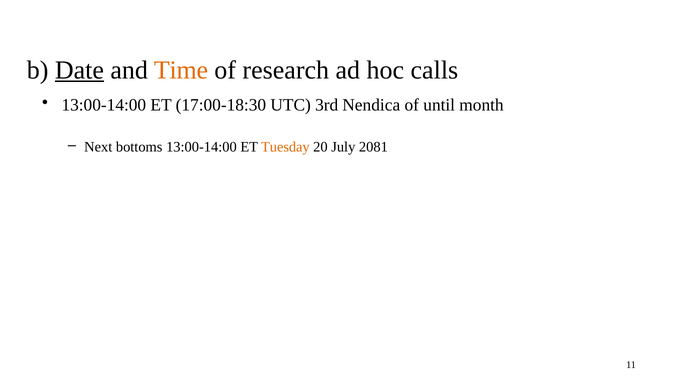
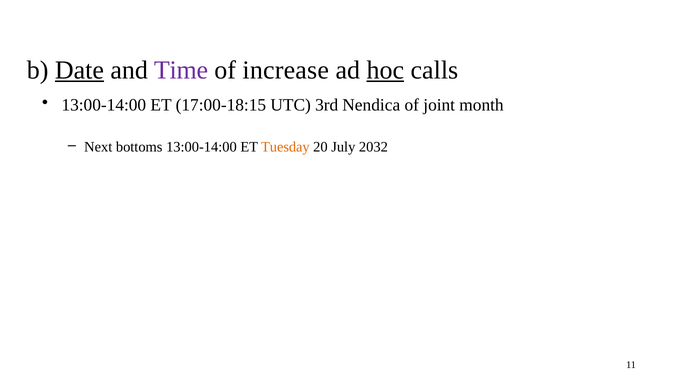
Time colour: orange -> purple
research: research -> increase
hoc underline: none -> present
17:00-18:30: 17:00-18:30 -> 17:00-18:15
until: until -> joint
2081: 2081 -> 2032
